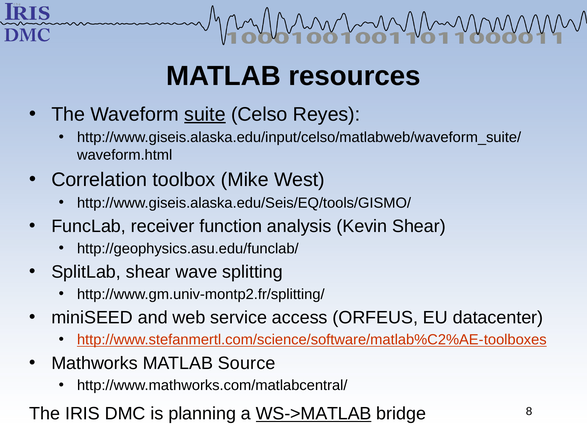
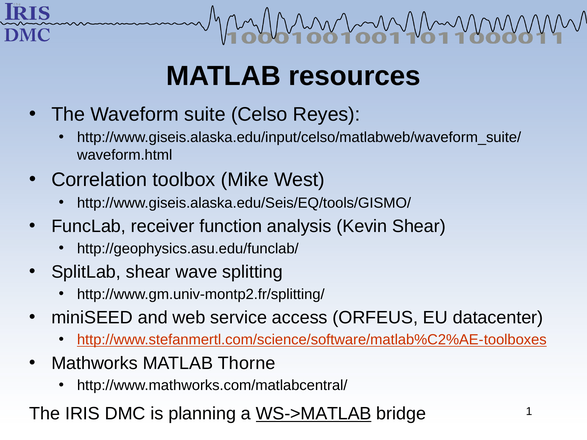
suite underline: present -> none
Source: Source -> Thorne
8: 8 -> 1
